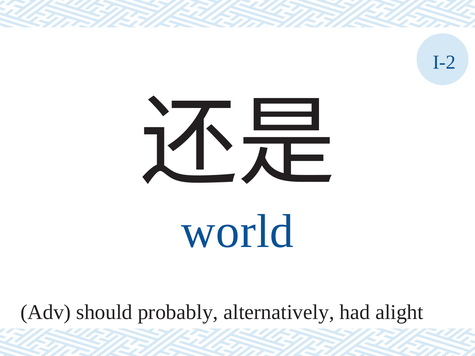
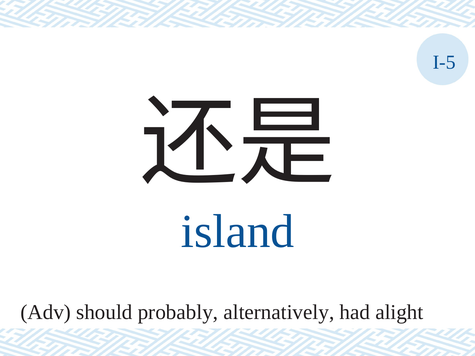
I-2: I-2 -> I-5
world: world -> island
